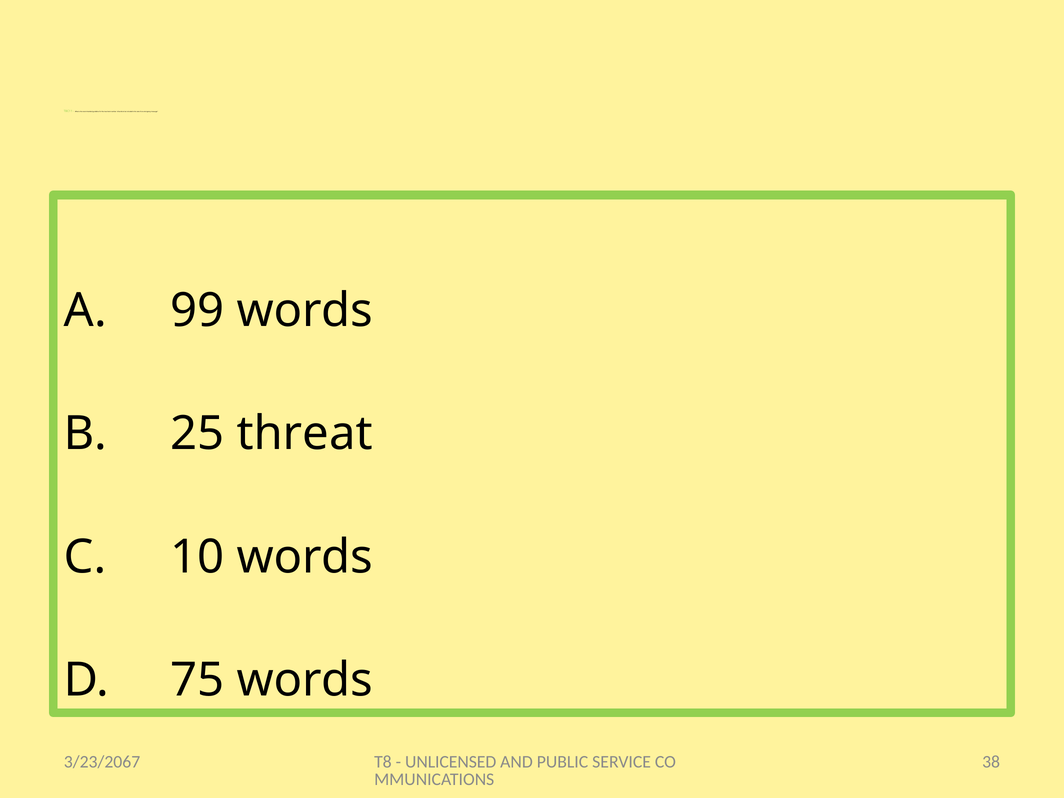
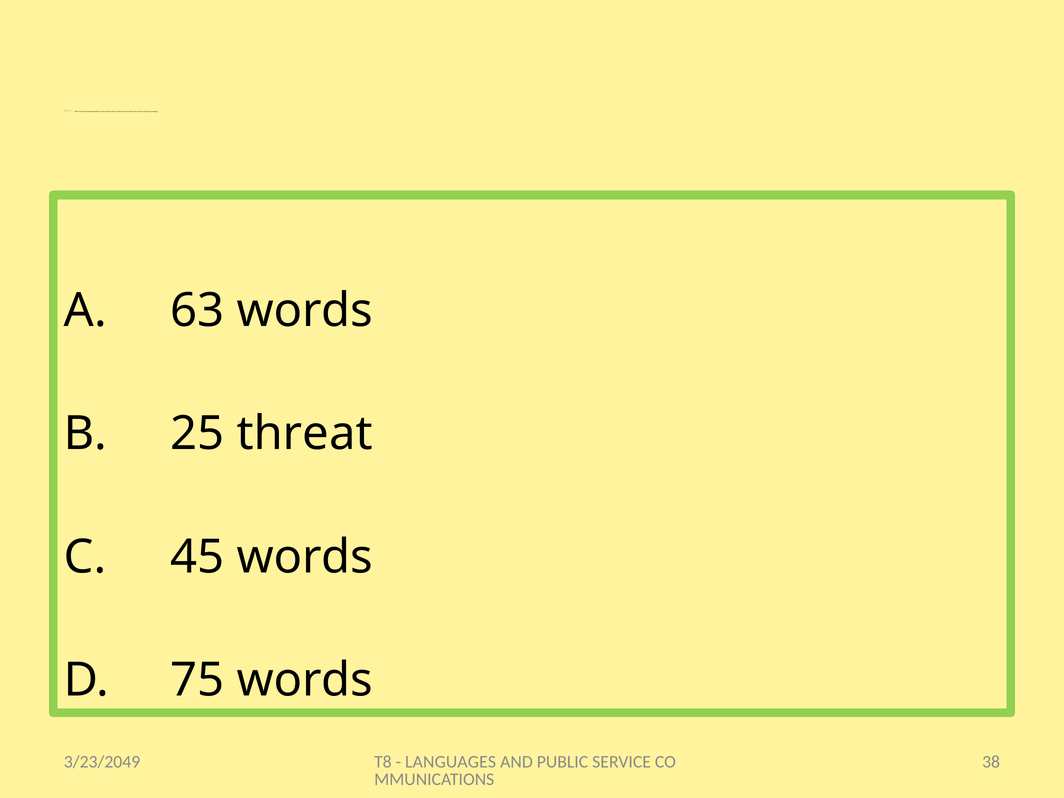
99: 99 -> 63
10: 10 -> 45
UNLICENSED: UNLICENSED -> LANGUAGES
3/23/2067: 3/23/2067 -> 3/23/2049
